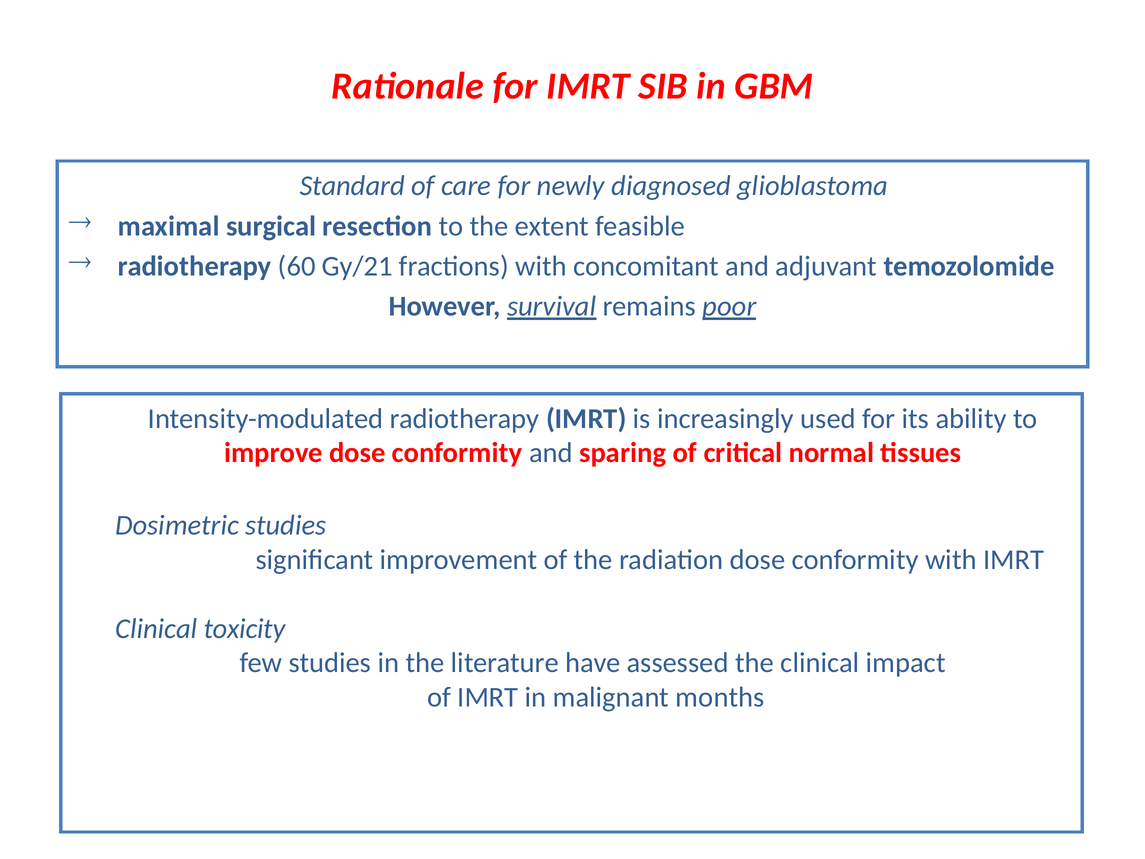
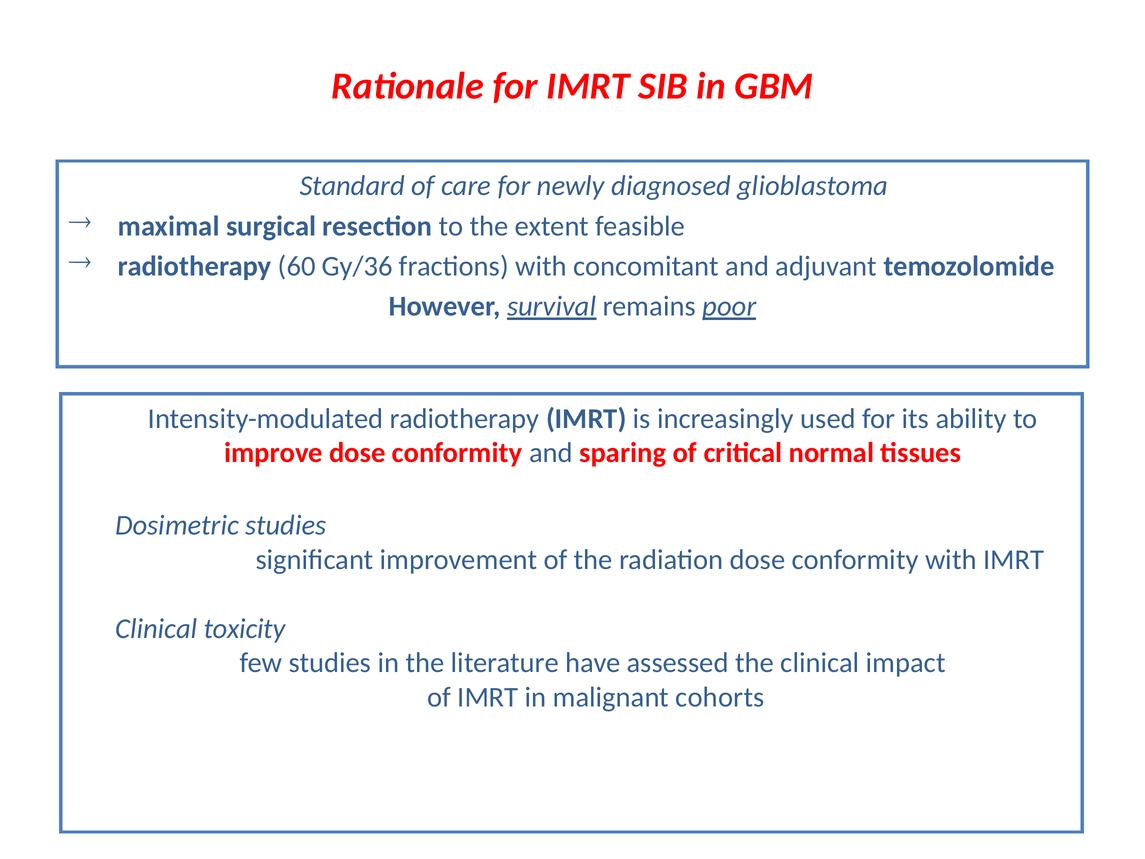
Gy/21: Gy/21 -> Gy/36
months: months -> cohorts
